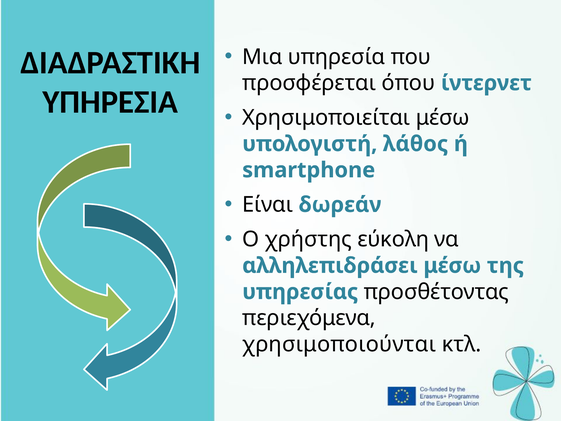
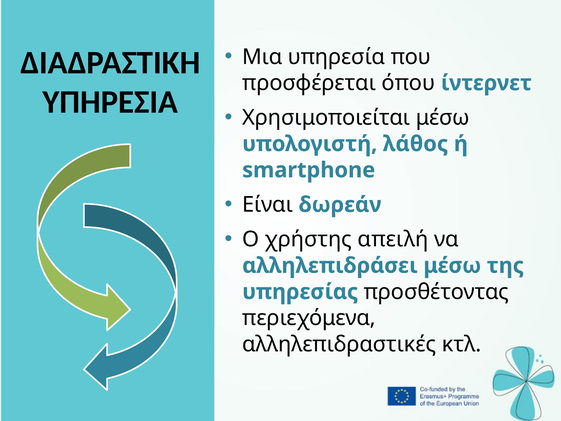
εύκολη: εύκολη -> απειλή
χρησιμοποιούνται: χρησιμοποιούνται -> αλληλεπιδραστικές
